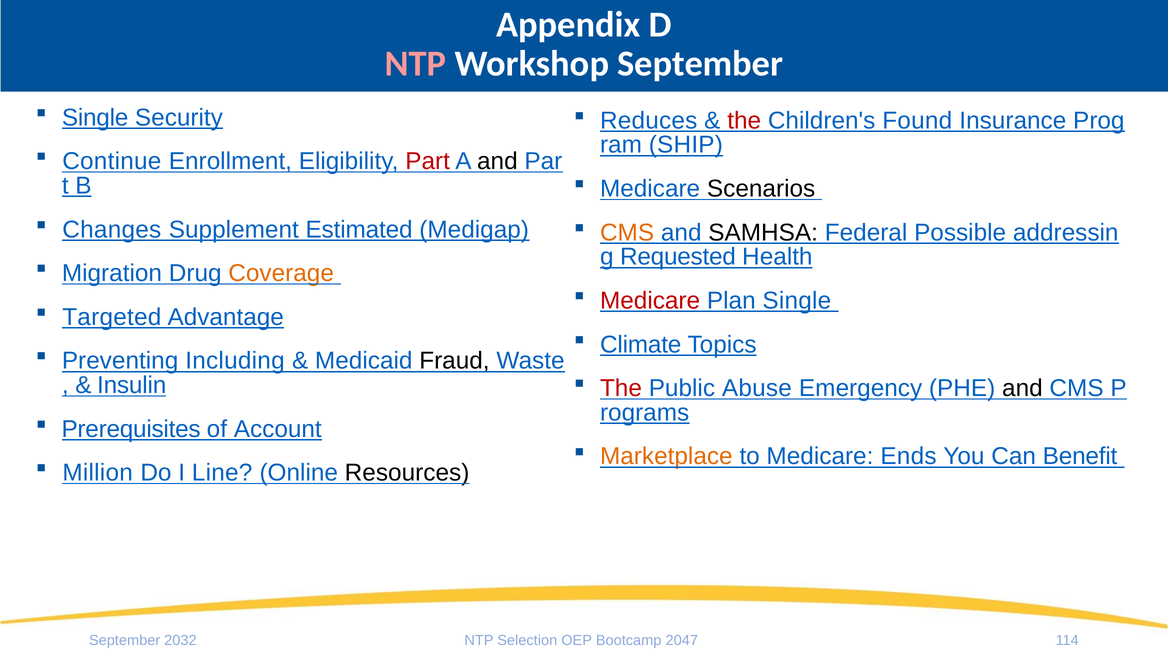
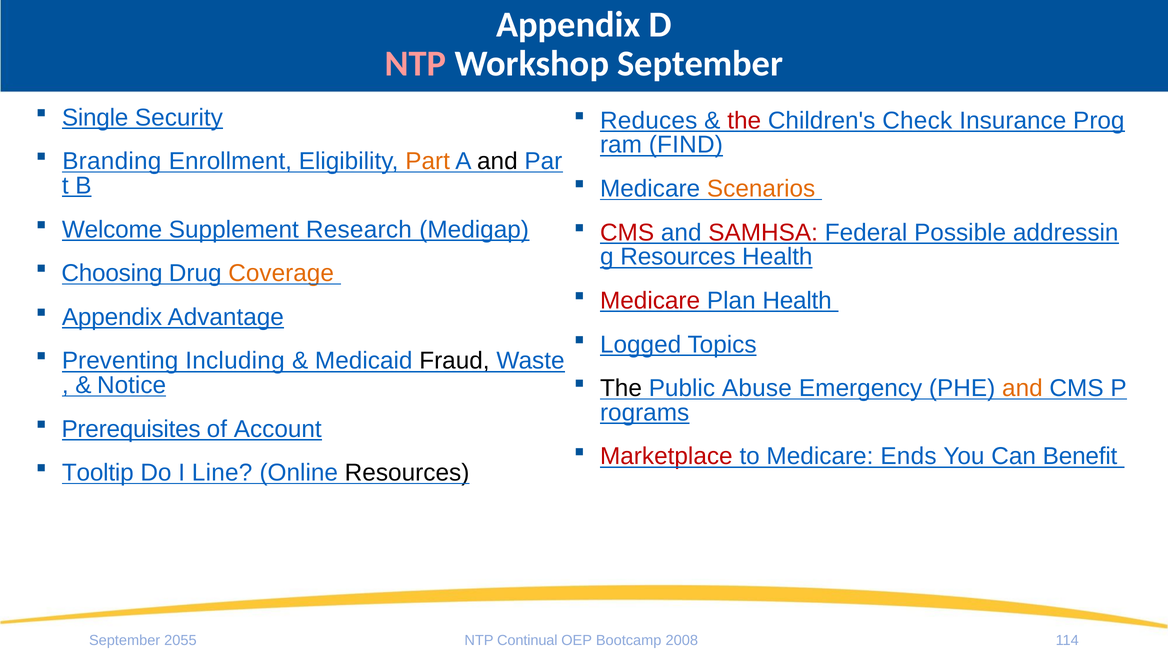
Found: Found -> Check
SHIP: SHIP -> FIND
Continue: Continue -> Branding
Part colour: red -> orange
Scenarios colour: black -> orange
Changes: Changes -> Welcome
Estimated: Estimated -> Research
CMS at (627, 233) colour: orange -> red
SAMHSA colour: black -> red
Requested at (678, 257): Requested -> Resources
Migration: Migration -> Choosing
Plan Single: Single -> Health
Targeted at (112, 317): Targeted -> Appendix
Climate: Climate -> Logged
Insulin: Insulin -> Notice
The at (621, 388) colour: red -> black
and at (1022, 388) colour: black -> orange
Marketplace colour: orange -> red
Million: Million -> Tooltip
2032: 2032 -> 2055
Selection: Selection -> Continual
2047: 2047 -> 2008
